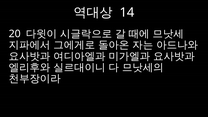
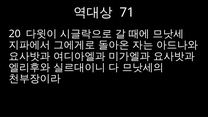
14: 14 -> 71
